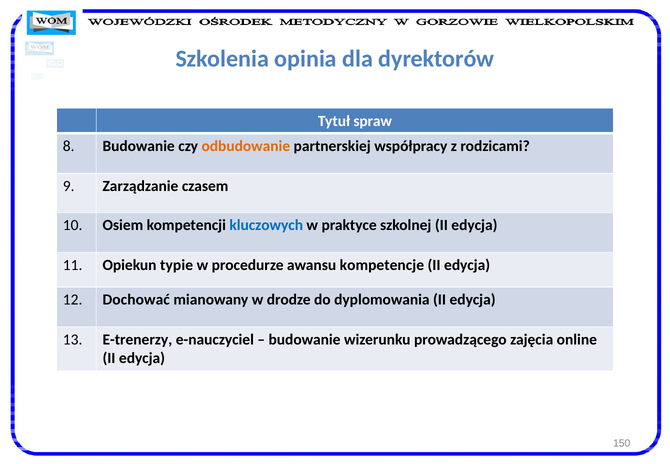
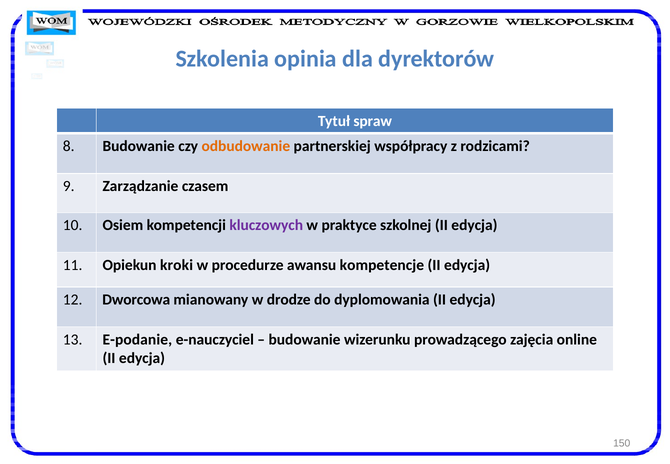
kluczowych colour: blue -> purple
typie: typie -> kroki
Dochować: Dochować -> Dworcowa
E-trenerzy: E-trenerzy -> E-podanie
